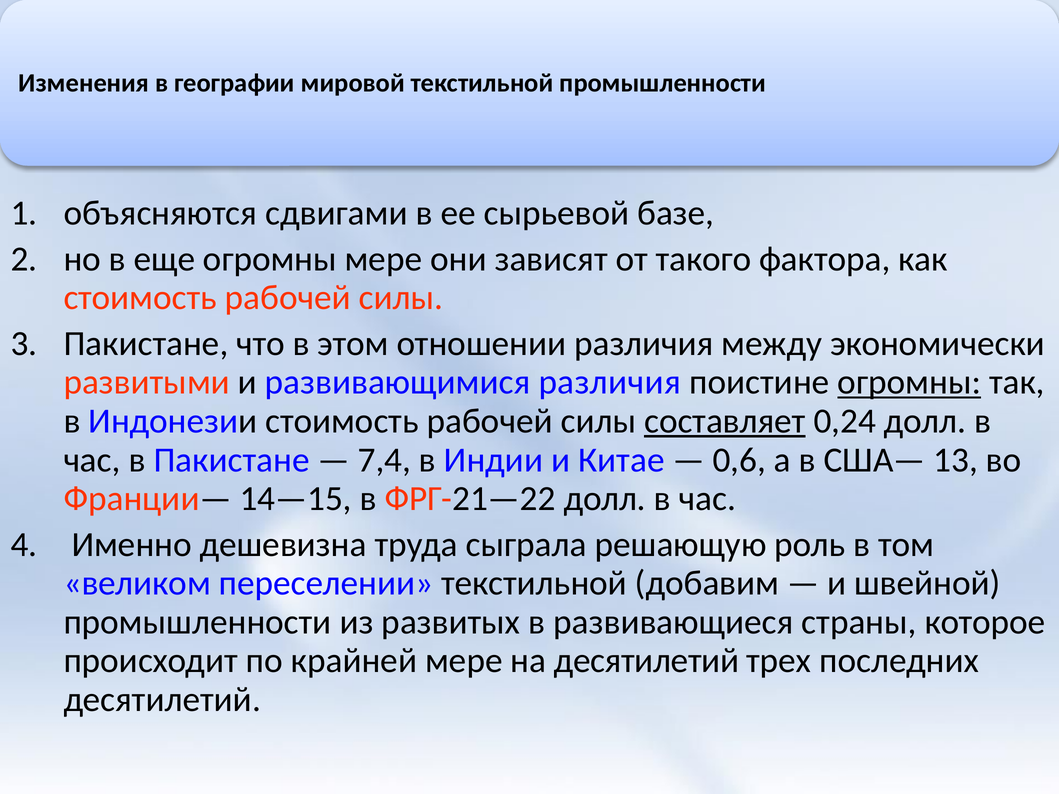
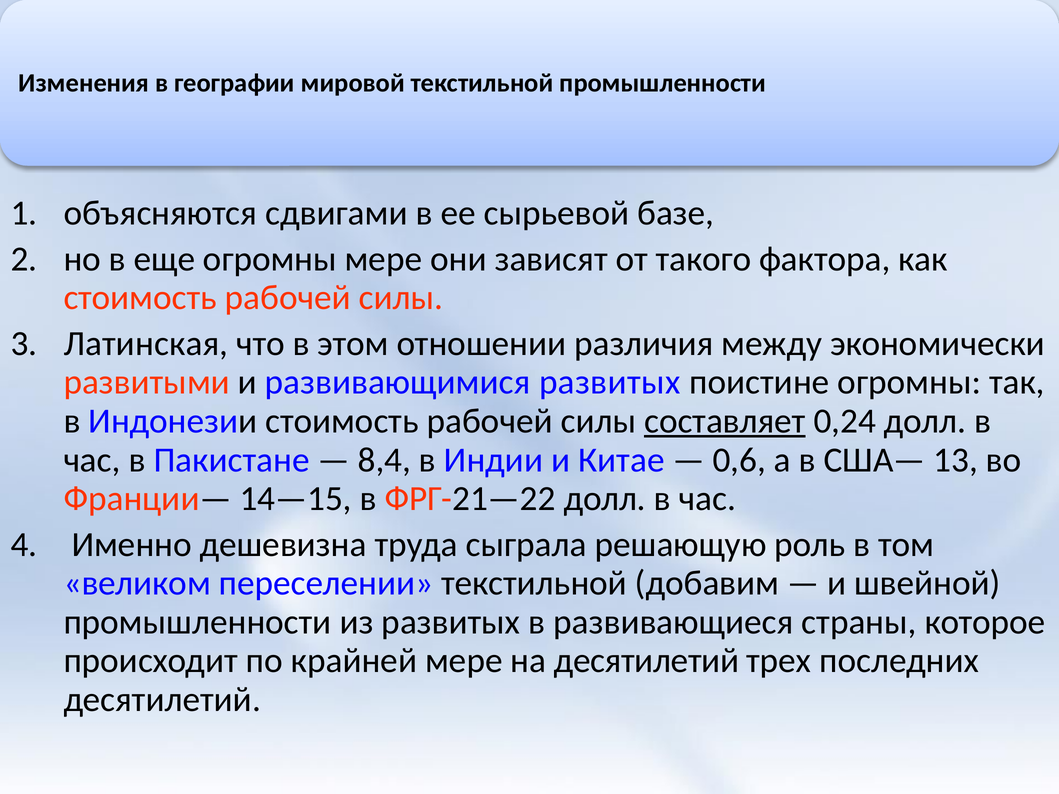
Пакистане at (146, 344): Пакистане -> Латинская
развивающимися различия: различия -> развитых
огромны at (909, 382) underline: present -> none
7,4: 7,4 -> 8,4
